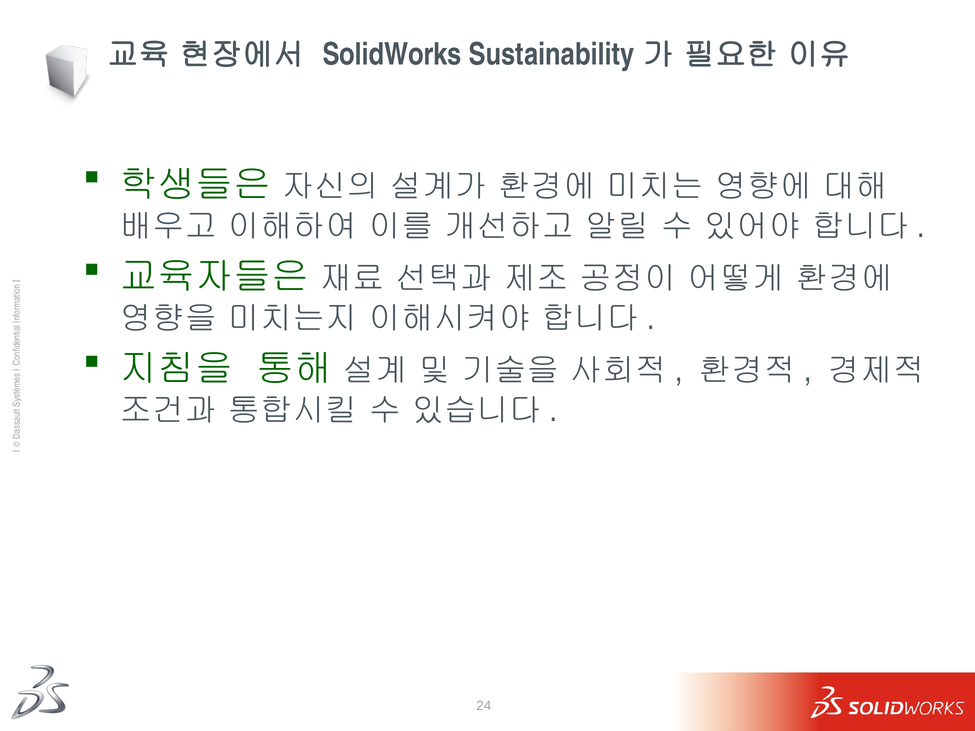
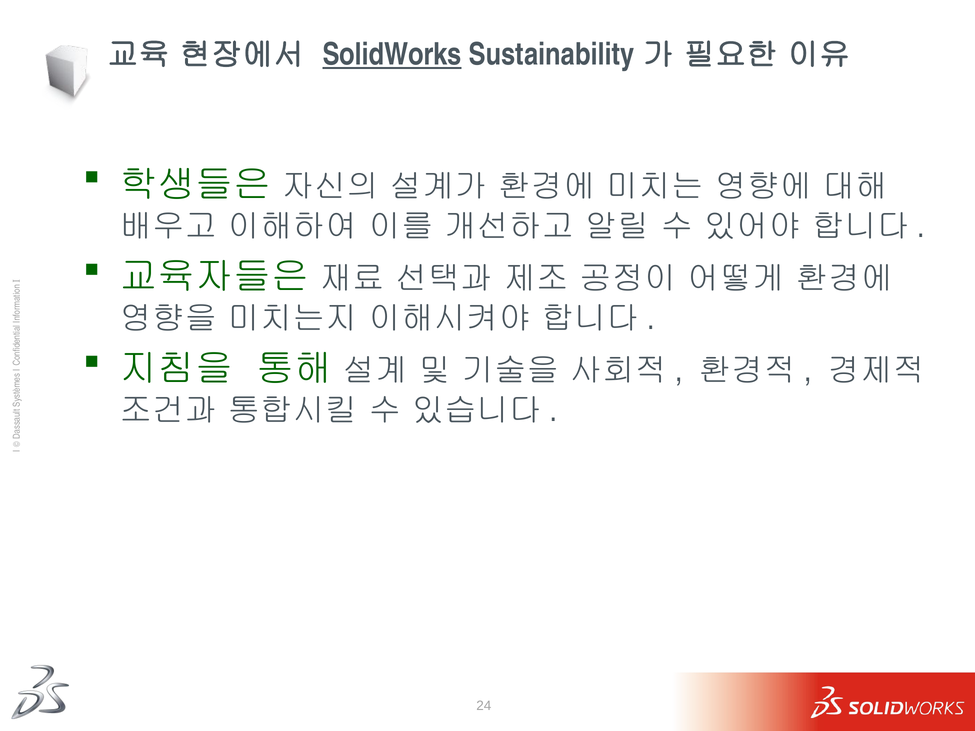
SolidWorks underline: none -> present
